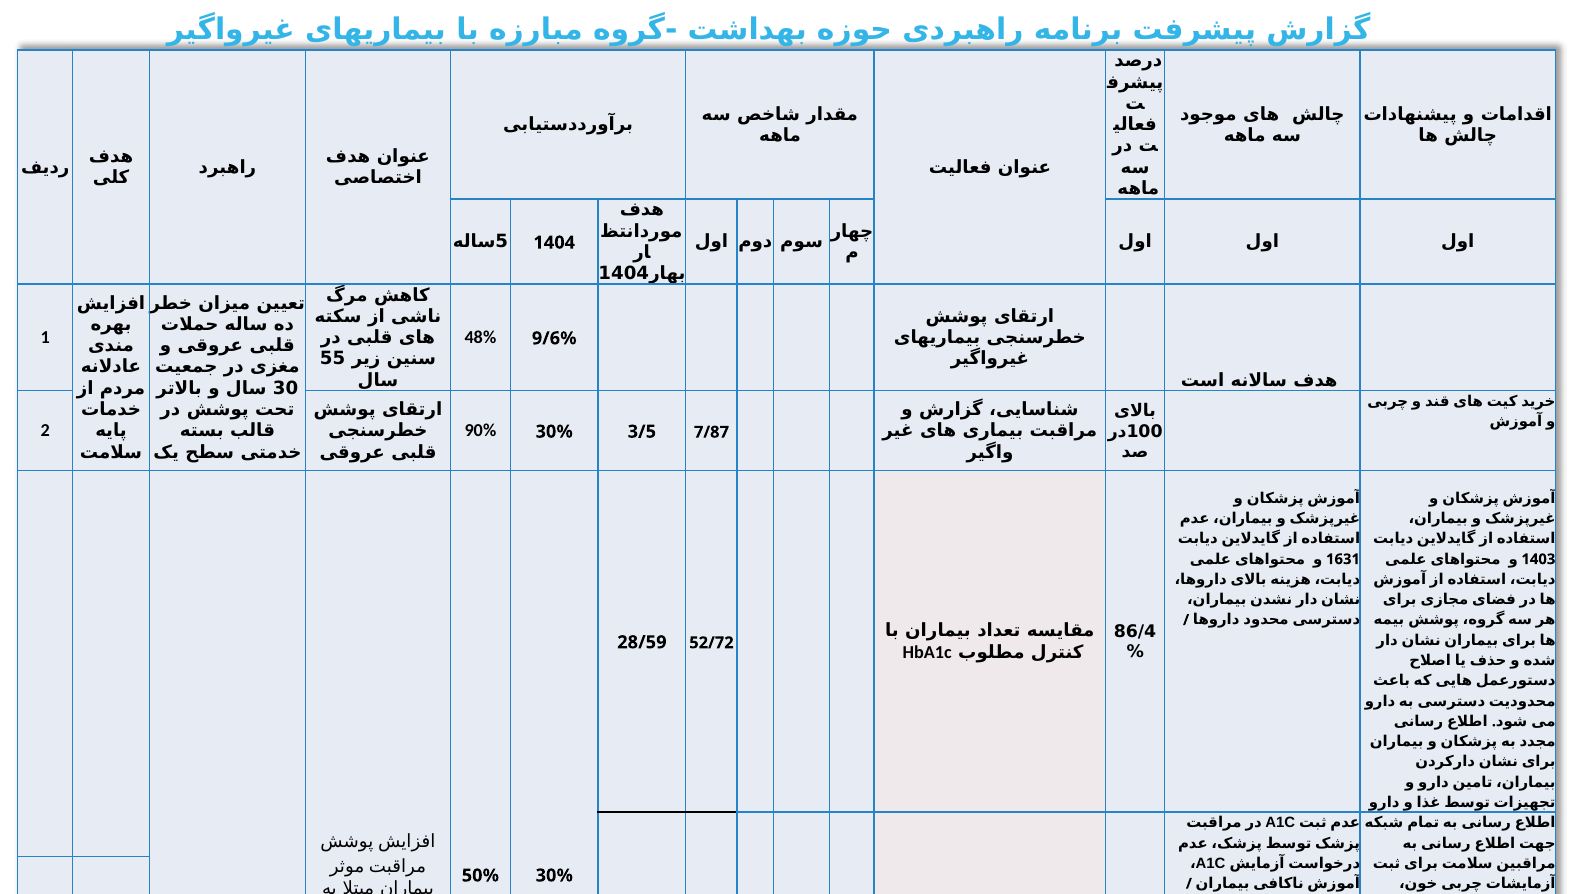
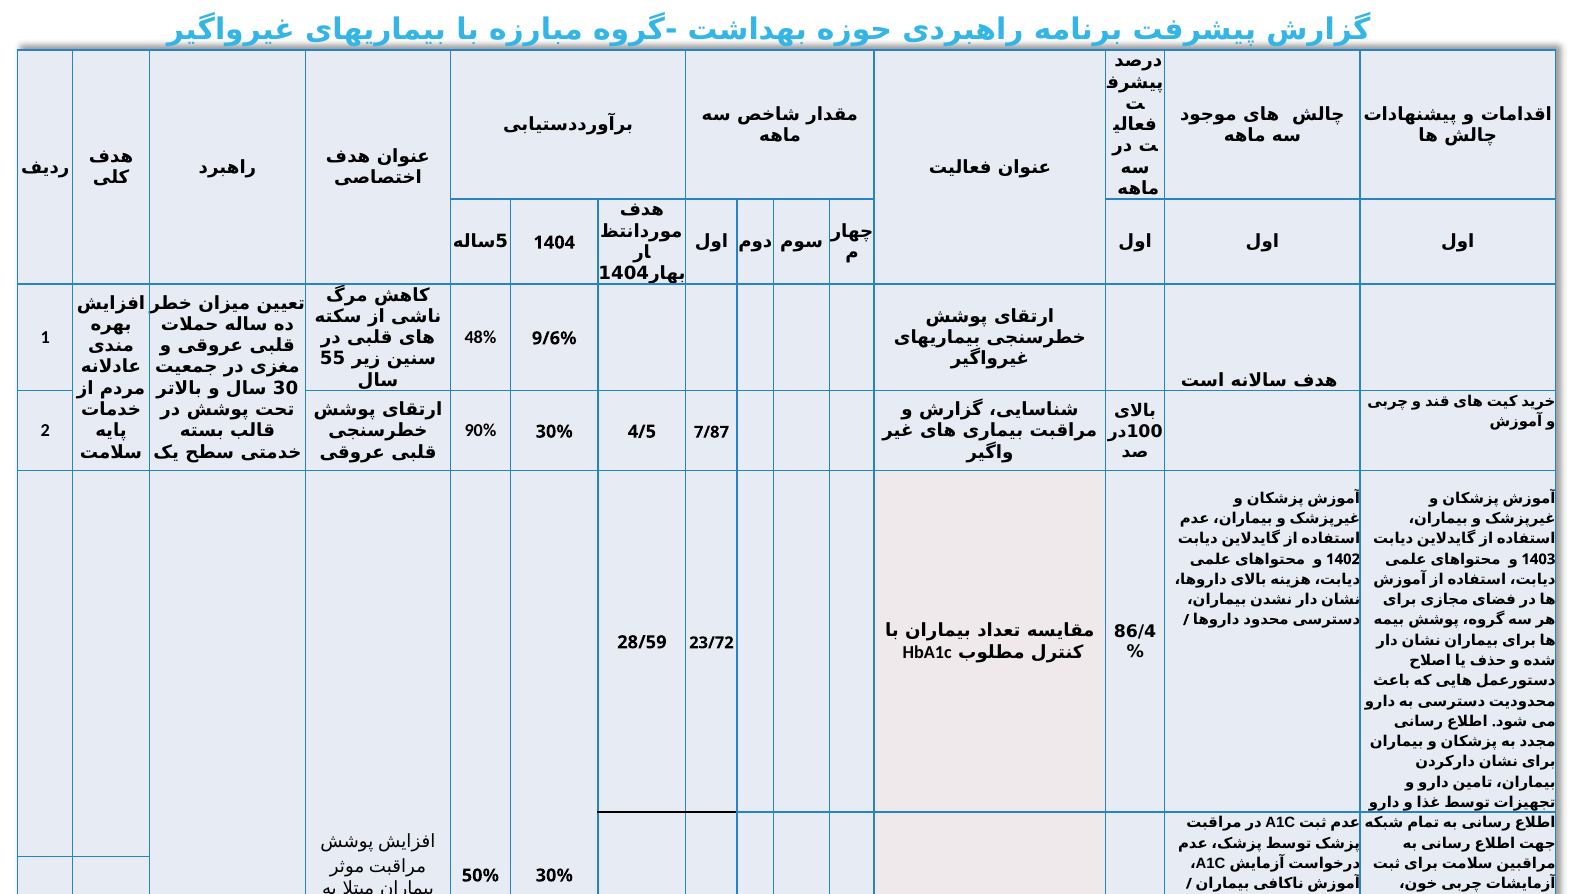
3/5: 3/5 -> 4/5
1631: 1631 -> 1402
52/72: 52/72 -> 23/72
